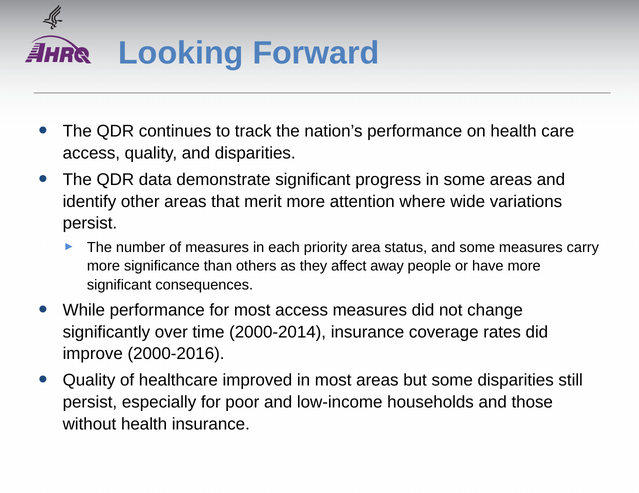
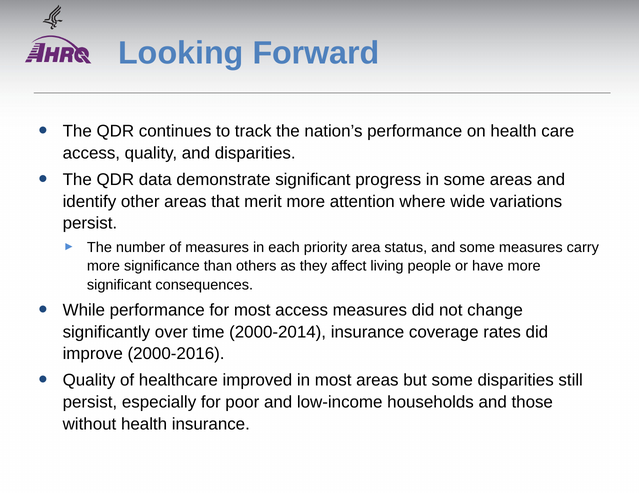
away: away -> living
